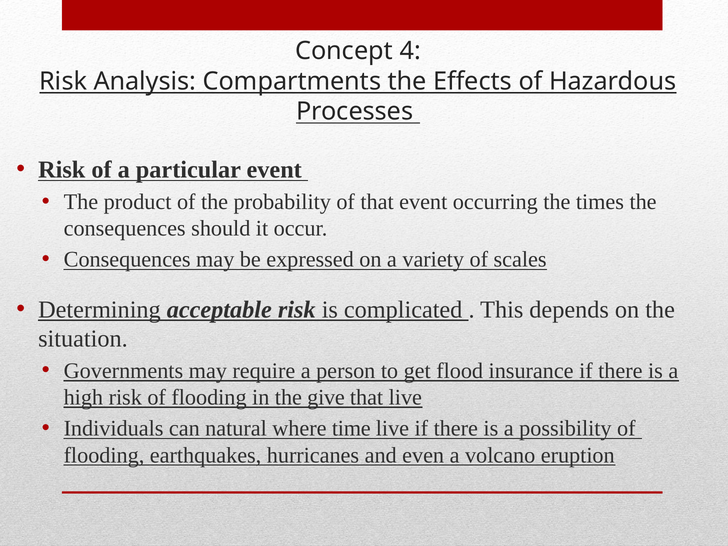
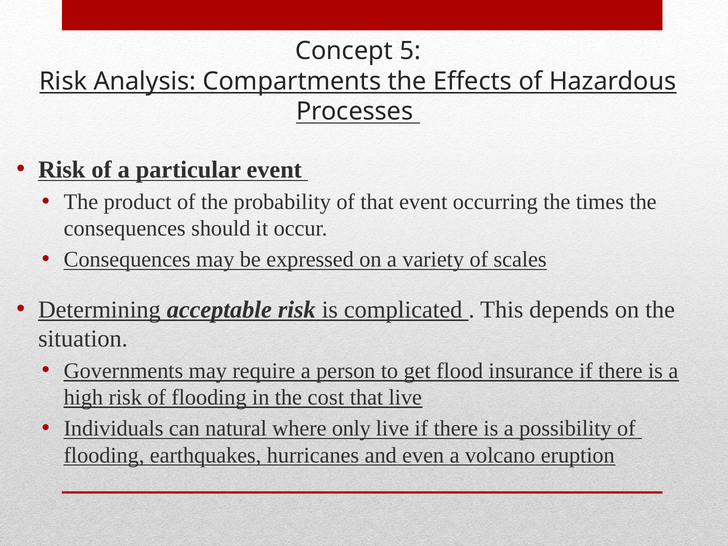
4: 4 -> 5
give: give -> cost
time: time -> only
